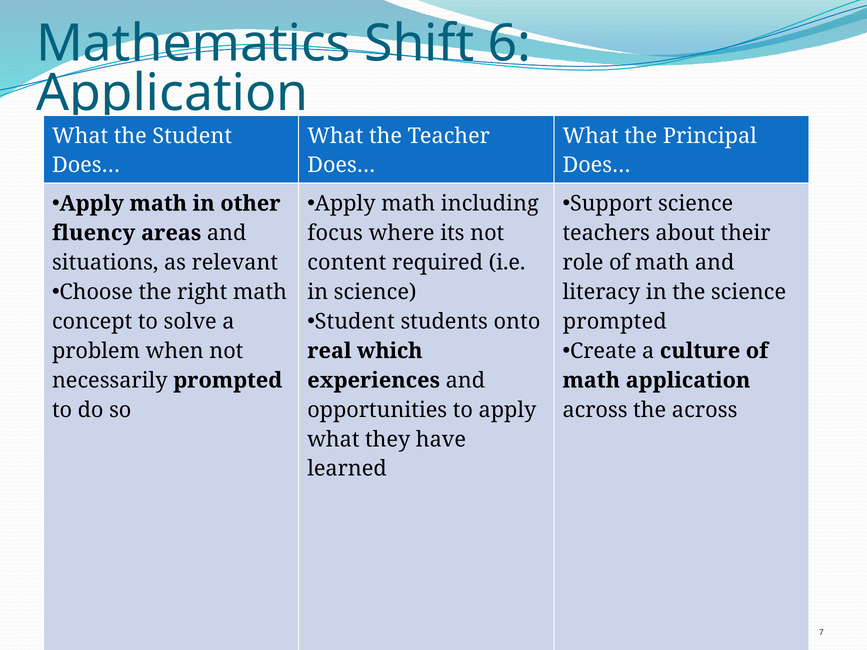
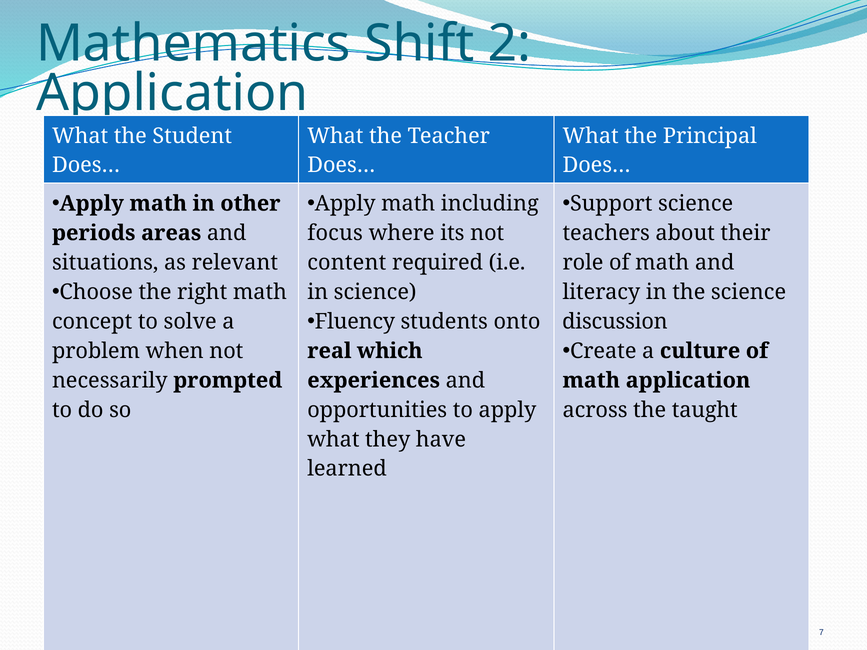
6: 6 -> 2
fluency: fluency -> periods
Student at (355, 322): Student -> Fluency
prompted at (615, 322): prompted -> discussion
the across: across -> taught
